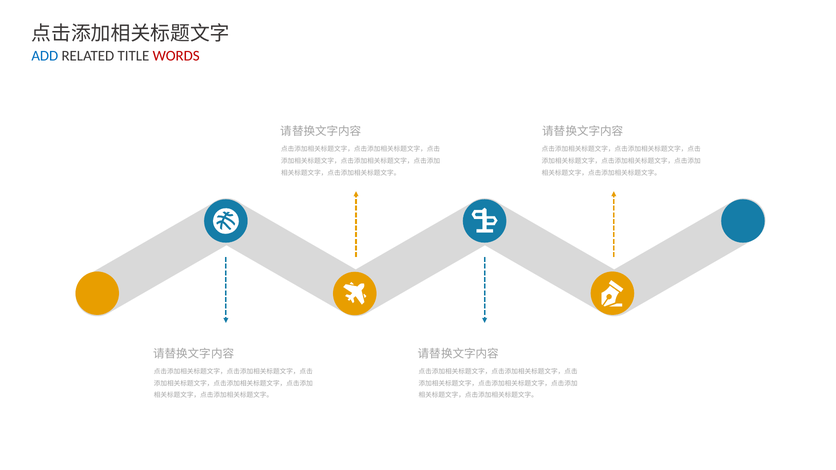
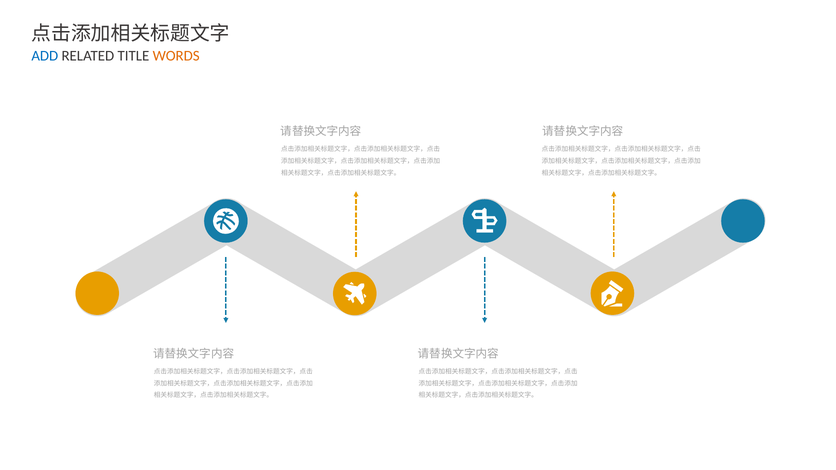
WORDS colour: red -> orange
